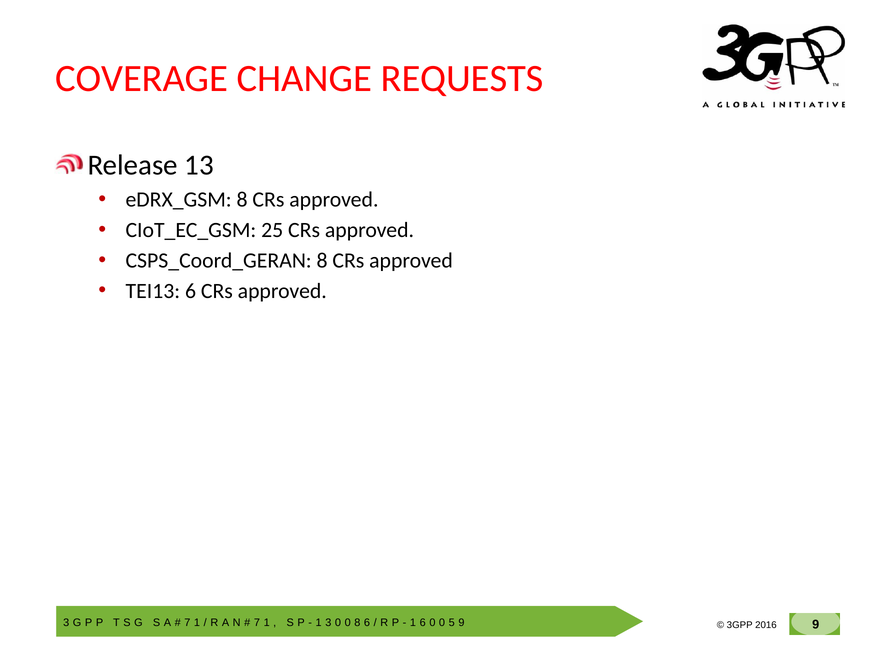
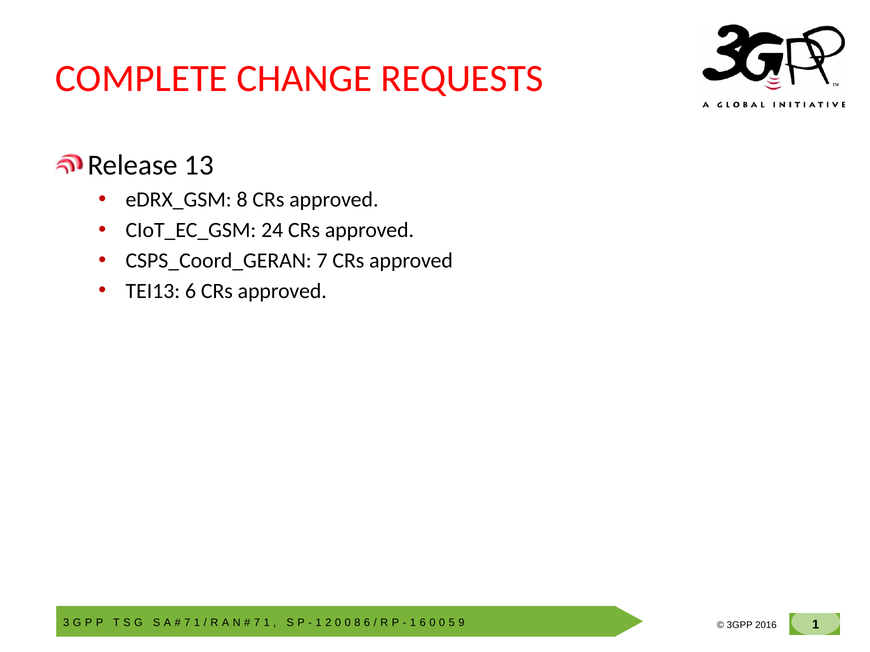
COVERAGE: COVERAGE -> COMPLETE
25: 25 -> 24
CSPS_Coord_GERAN 8: 8 -> 7
3 at (328, 623): 3 -> 2
9 at (816, 625): 9 -> 1
